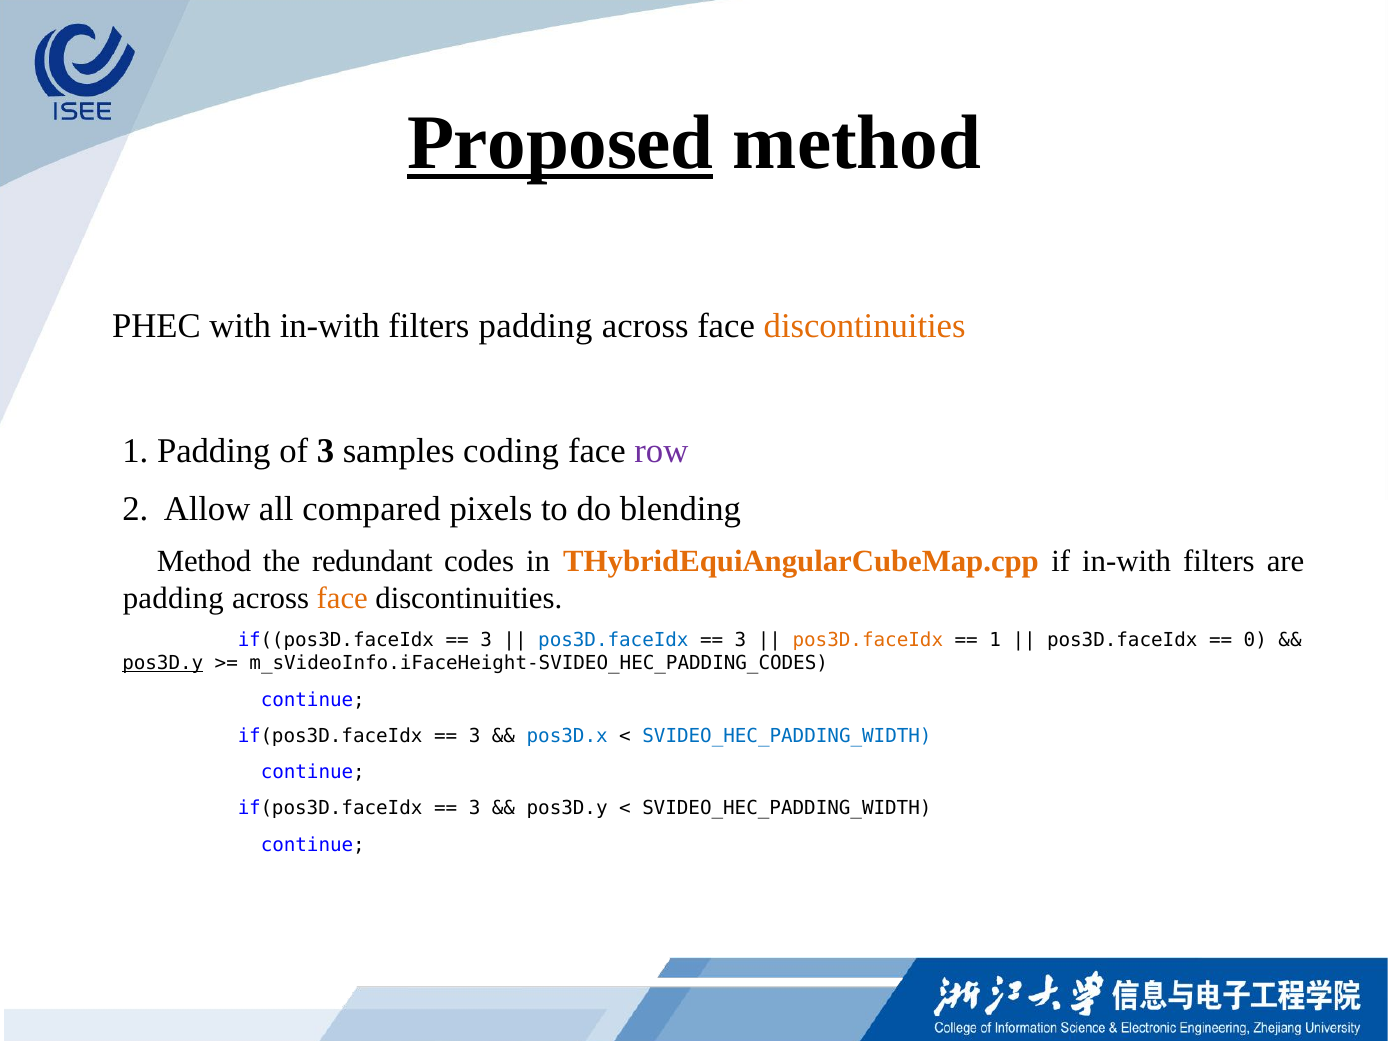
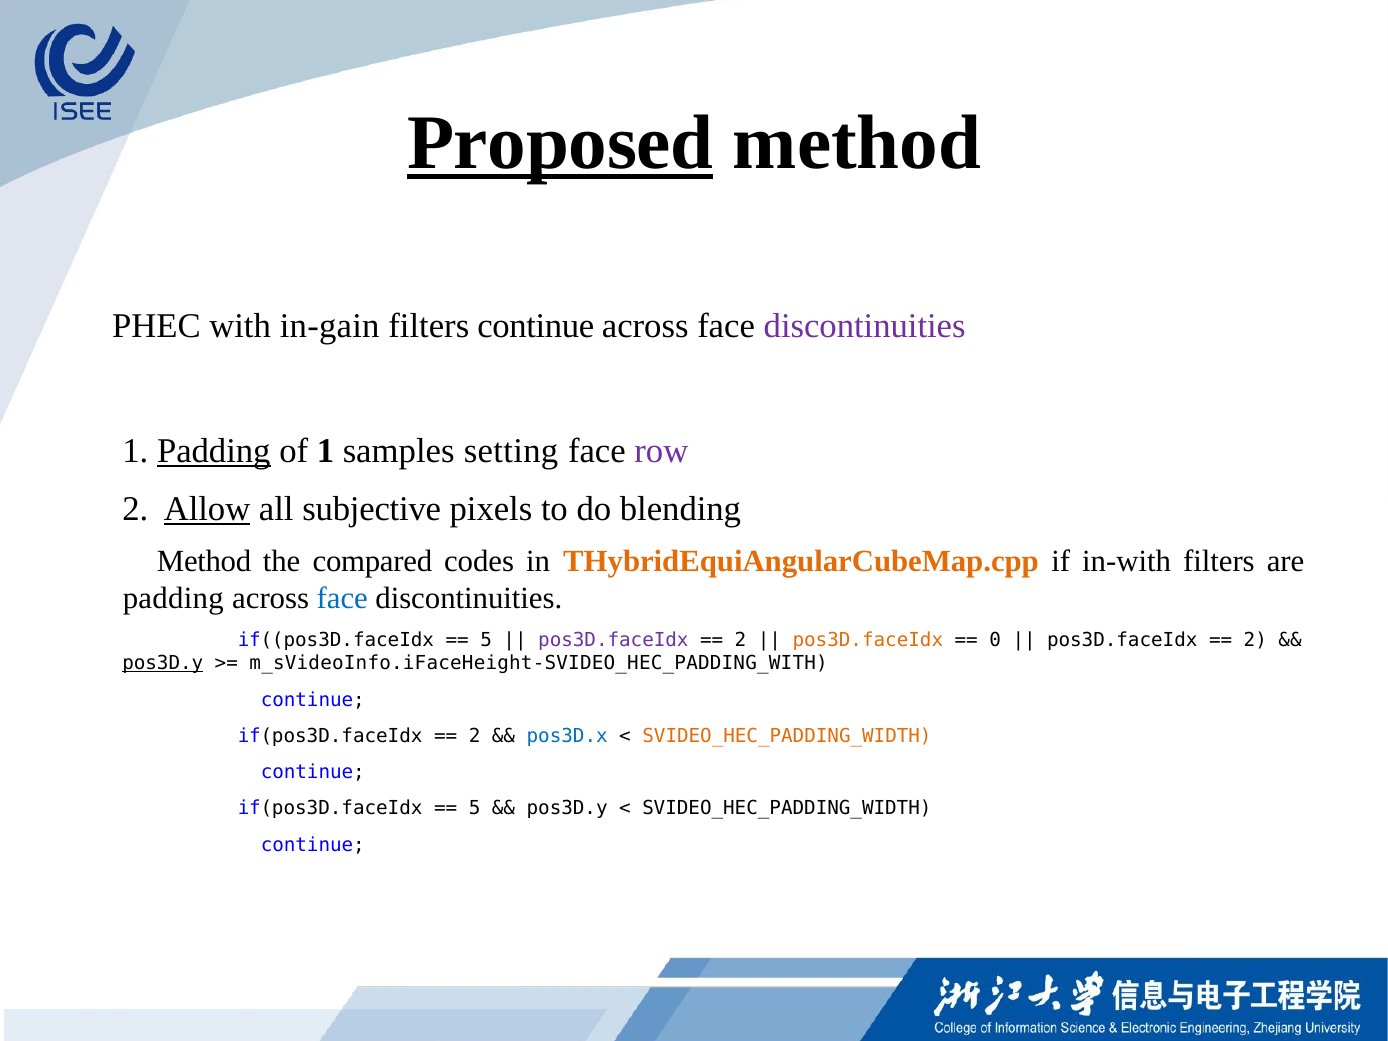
with in-with: in-with -> in-gain
filters padding: padding -> continue
discontinuities at (865, 326) colour: orange -> purple
Padding at (214, 451) underline: none -> present
of 3: 3 -> 1
coding: coding -> setting
Allow underline: none -> present
compared: compared -> subjective
redundant: redundant -> compared
face at (342, 598) colour: orange -> blue
3 at (486, 640): 3 -> 5
pos3D.faceIdx at (613, 640) colour: blue -> purple
3 at (741, 640): 3 -> 2
1 at (995, 640): 1 -> 0
0 at (1255, 640): 0 -> 2
m_sVideoInfo.iFaceHeight-SVIDEO_HEC_PADDING_CODES: m_sVideoInfo.iFaceHeight-SVIDEO_HEC_PADDING_CODES -> m_sVideoInfo.iFaceHeight-SVIDEO_HEC_PADDING_WITH
3 at (475, 736): 3 -> 2
SVIDEO_HEC_PADDING_WIDTH at (787, 736) colour: blue -> orange
3 at (475, 809): 3 -> 5
